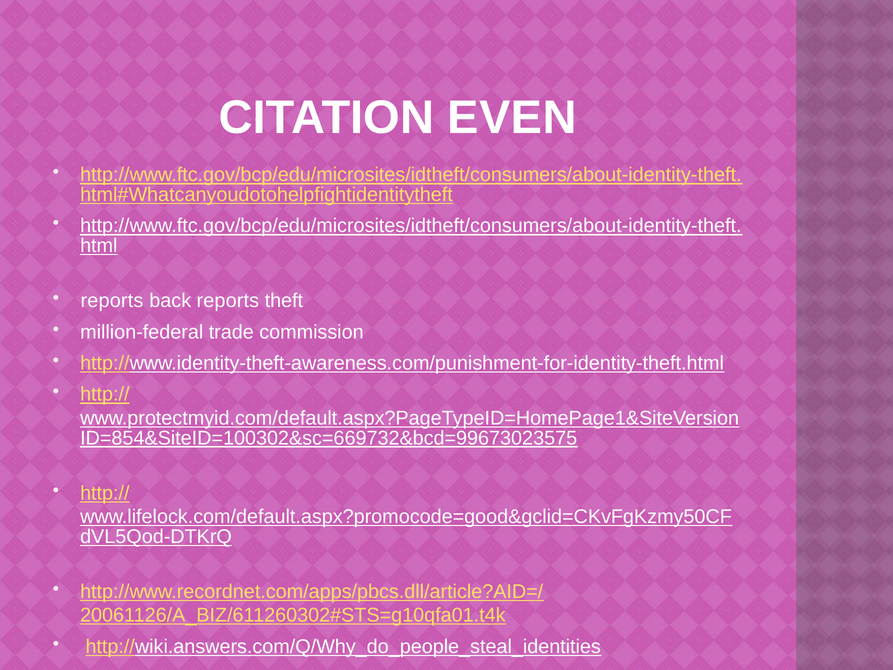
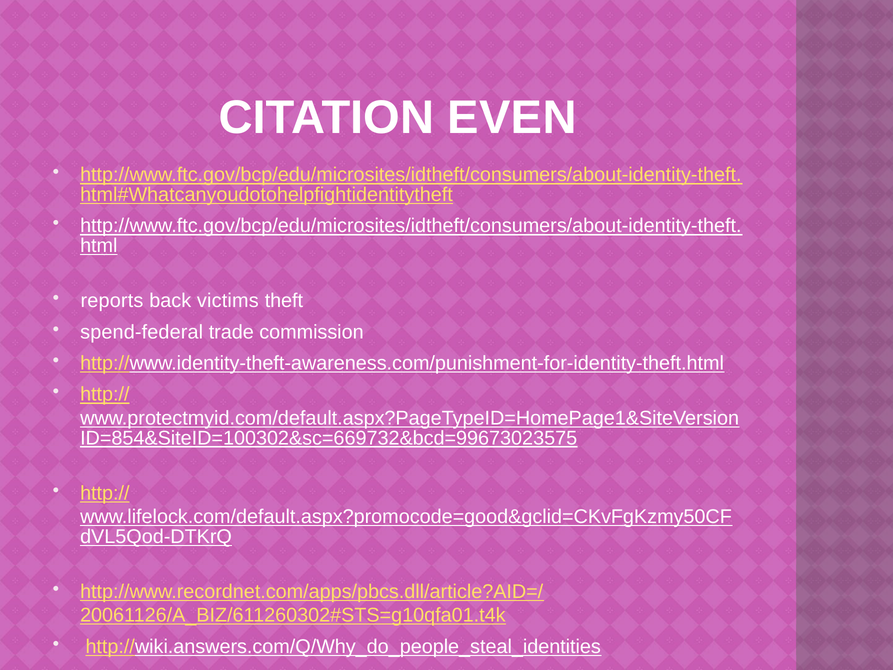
back reports: reports -> victims
million-federal: million-federal -> spend-federal
